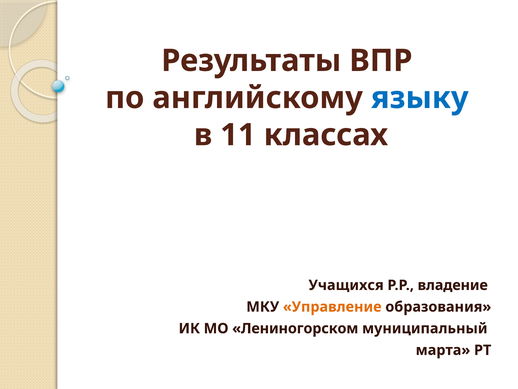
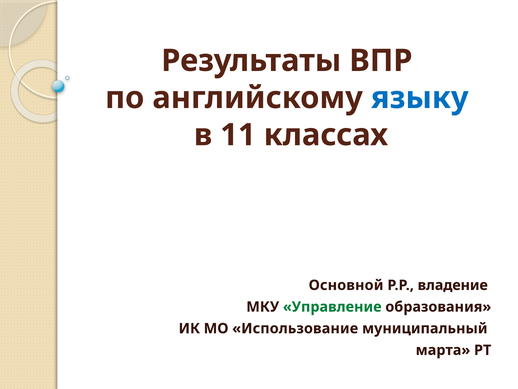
Учащихся: Учащихся -> Основной
Управление colour: orange -> green
Лениногорском: Лениногорском -> Использование
